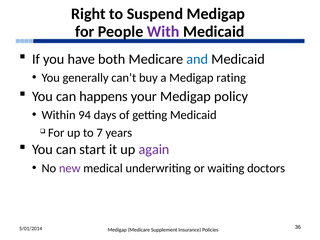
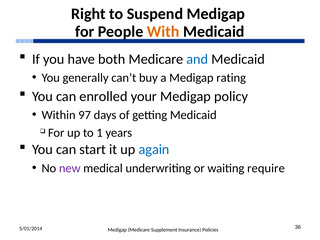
With colour: purple -> orange
happens: happens -> enrolled
94: 94 -> 97
7: 7 -> 1
again colour: purple -> blue
doctors: doctors -> require
